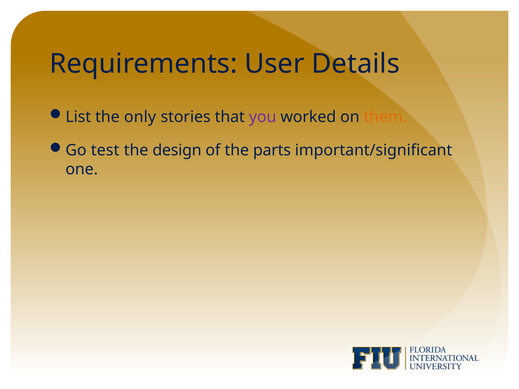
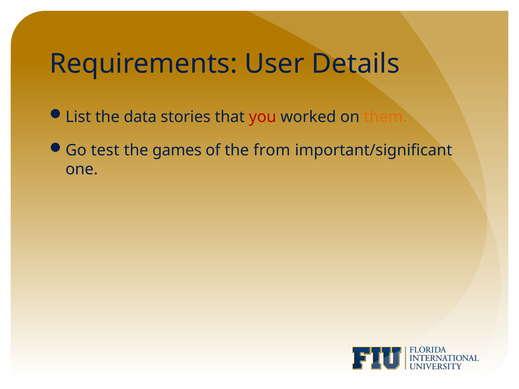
only: only -> data
you colour: purple -> red
design: design -> games
parts: parts -> from
